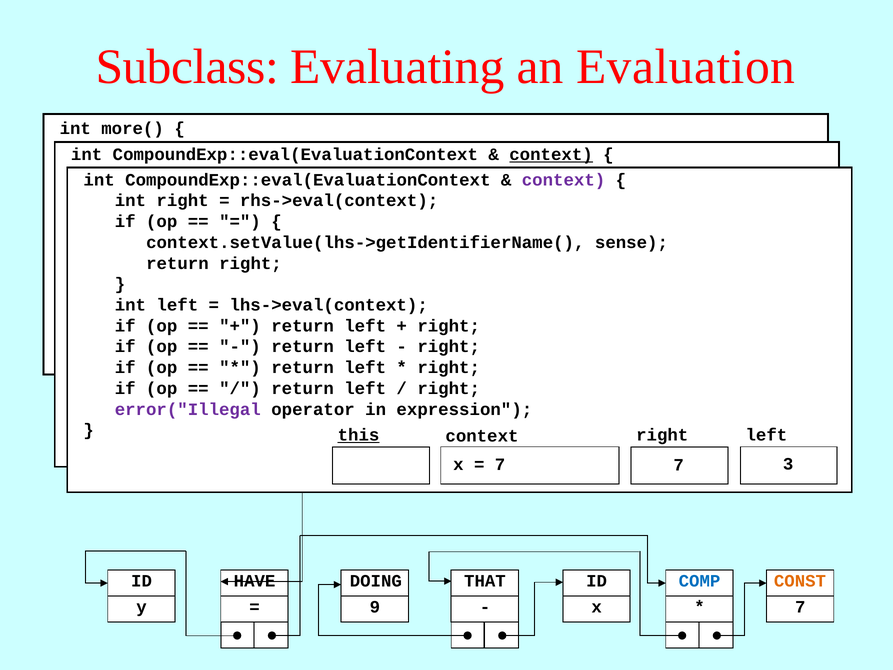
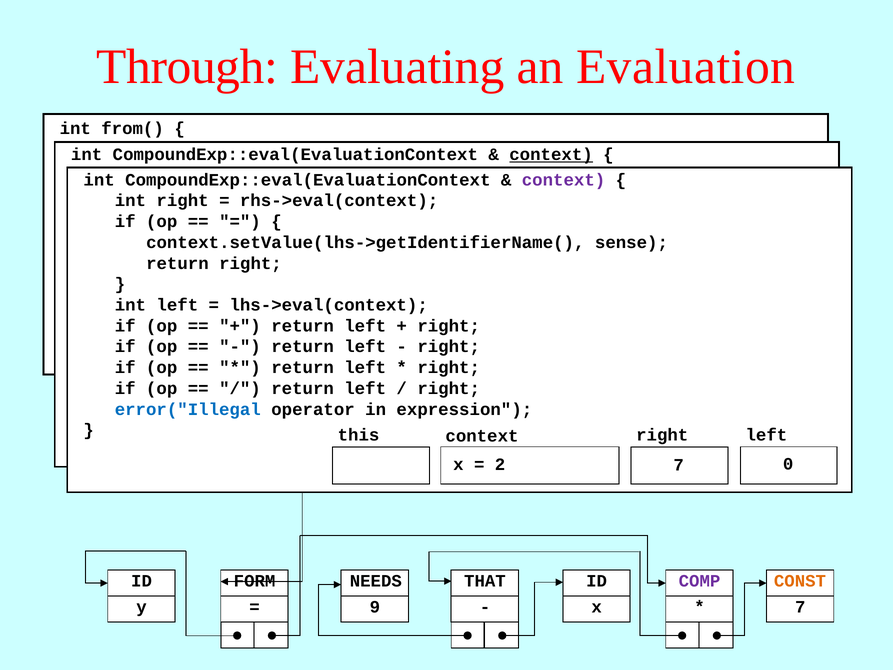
Subclass: Subclass -> Through
more(: more( -> from(
error("Illegal at (188, 409) colour: purple -> blue
this at (359, 435) underline: present -> none
7 at (500, 464): 7 -> 2
7 3: 3 -> 0
HAVE: HAVE -> FORM
DOING: DOING -> NEEDS
COMP colour: blue -> purple
